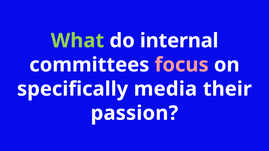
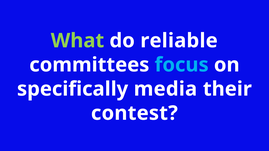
internal: internal -> reliable
focus colour: pink -> light blue
passion: passion -> contest
